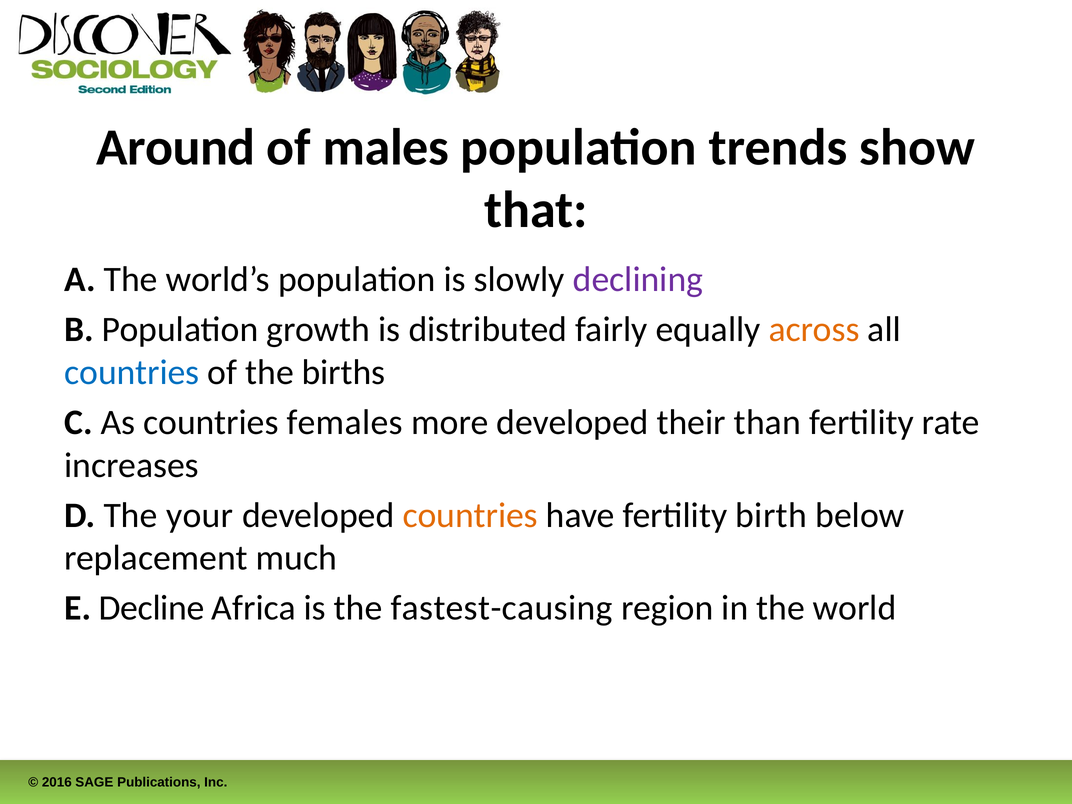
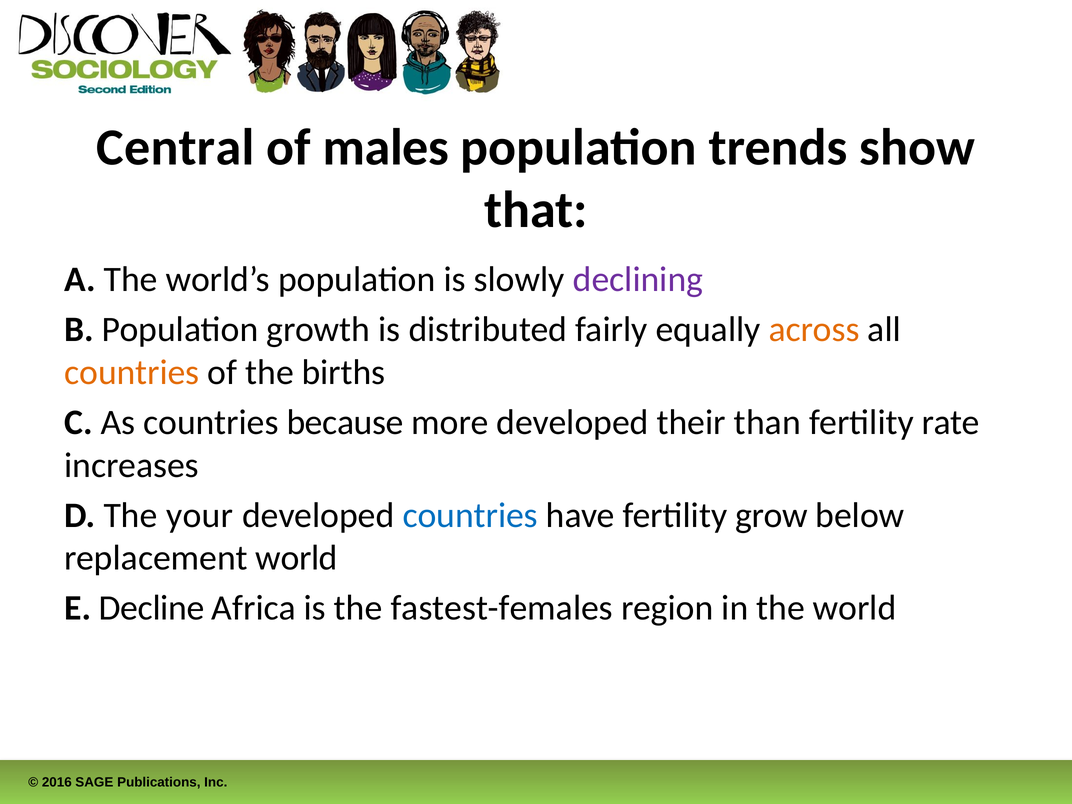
Around: Around -> Central
countries at (132, 372) colour: blue -> orange
females: females -> because
countries at (470, 515) colour: orange -> blue
birth: birth -> grow
replacement much: much -> world
fastest-causing: fastest-causing -> fastest-females
